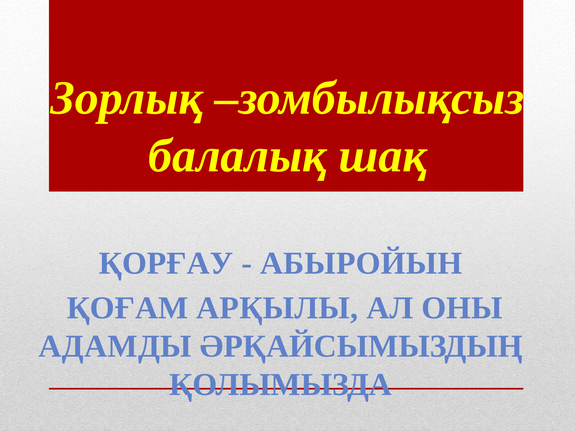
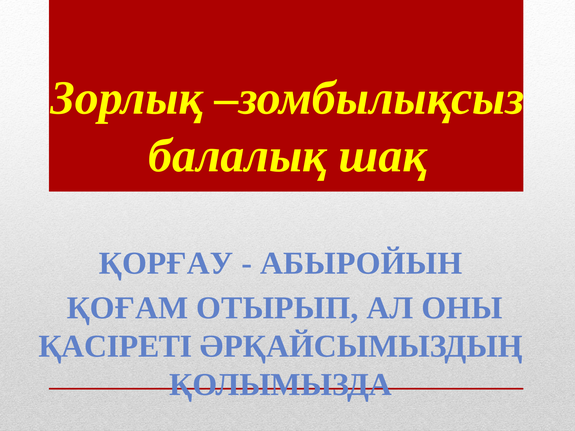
АРҚЫЛЫ: АРҚЫЛЫ -> ОТЫРЫП
АДАМДЫ: АДАМДЫ -> ҚАСІРЕТІ
